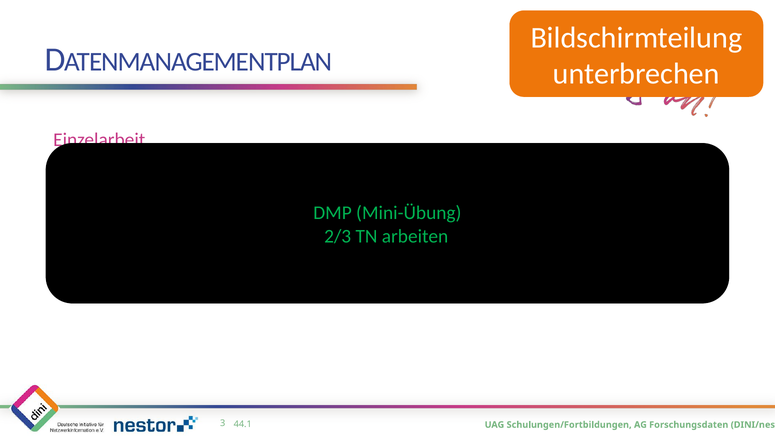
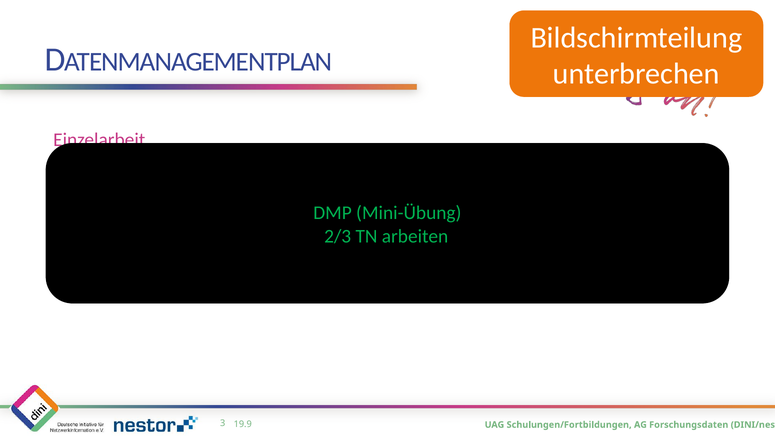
44.1: 44.1 -> 19.9
